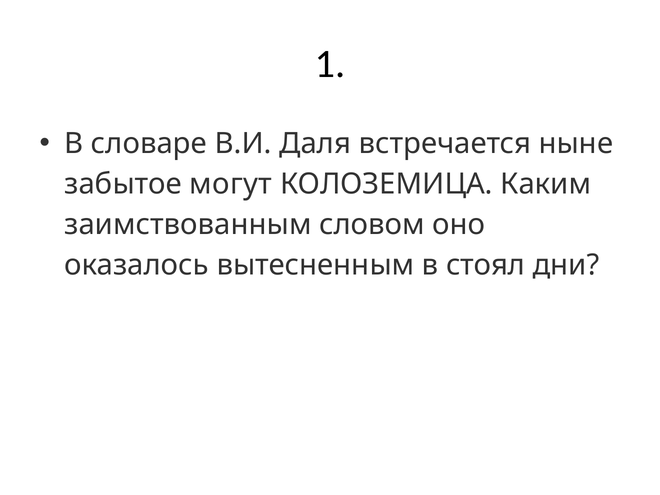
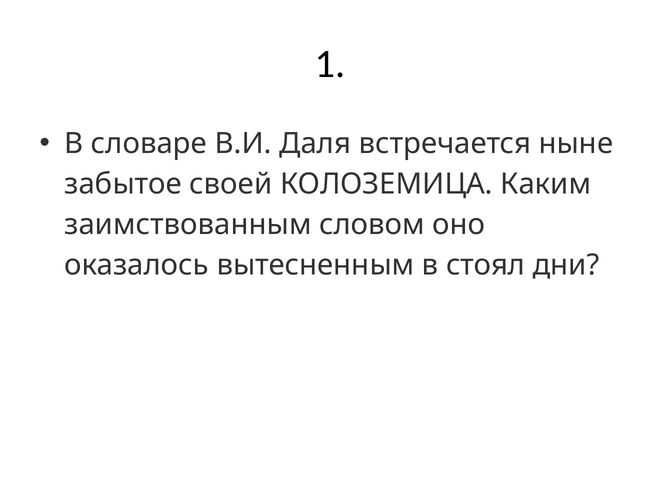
могут: могут -> своей
